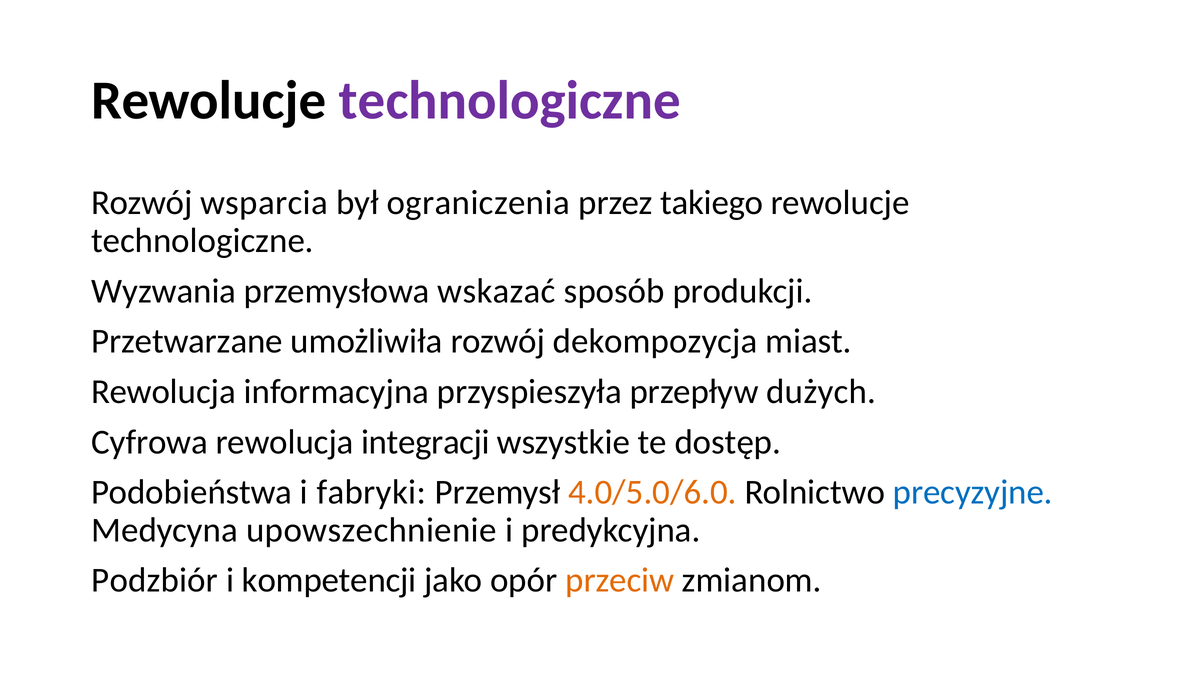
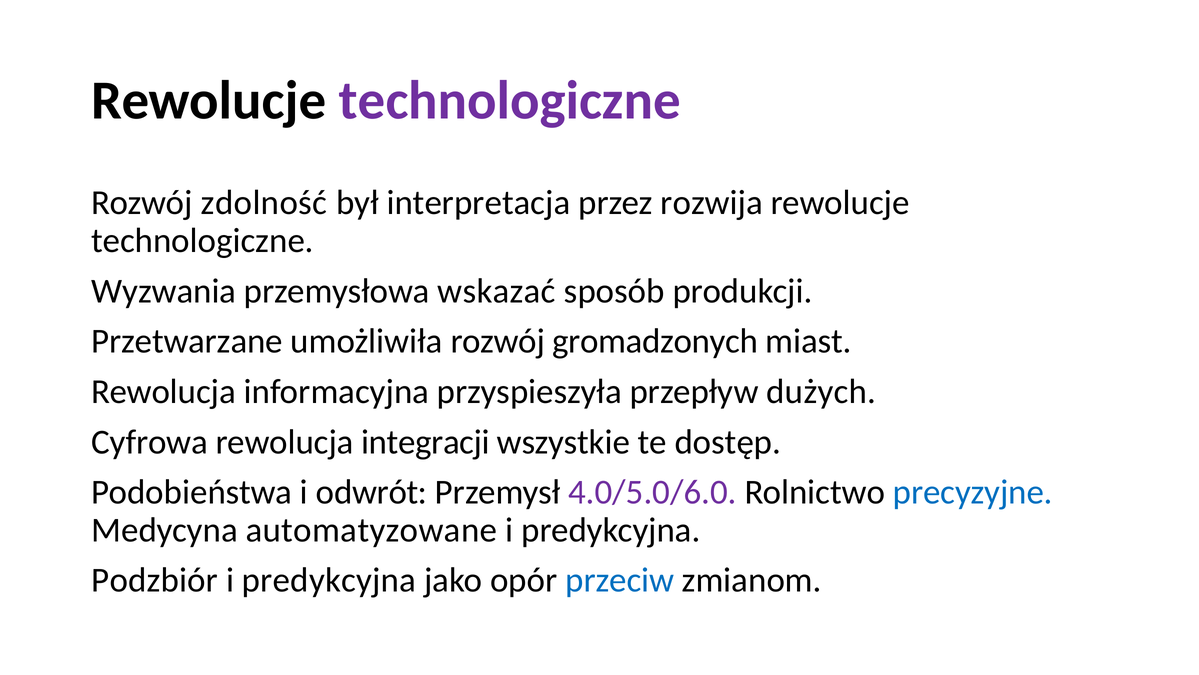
wsparcia: wsparcia -> zdolność
ograniczenia: ograniczenia -> interpretacja
takiego: takiego -> rozwija
dekompozycja: dekompozycja -> gromadzonych
fabryki: fabryki -> odwrót
4.0/5.0/6.0 colour: orange -> purple
upowszechnienie: upowszechnienie -> automatyzowane
kompetencji at (329, 580): kompetencji -> predykcyjna
przeciw colour: orange -> blue
